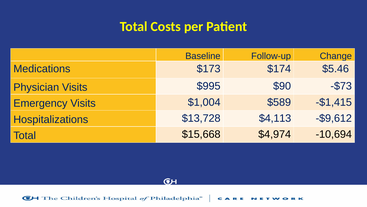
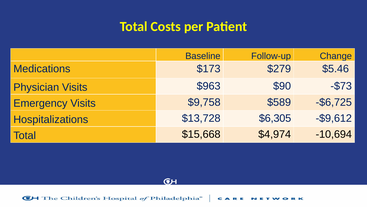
$174: $174 -> $279
$995: $995 -> $963
$1,004: $1,004 -> $9,758
-$1,415: -$1,415 -> -$6,725
$4,113: $4,113 -> $6,305
